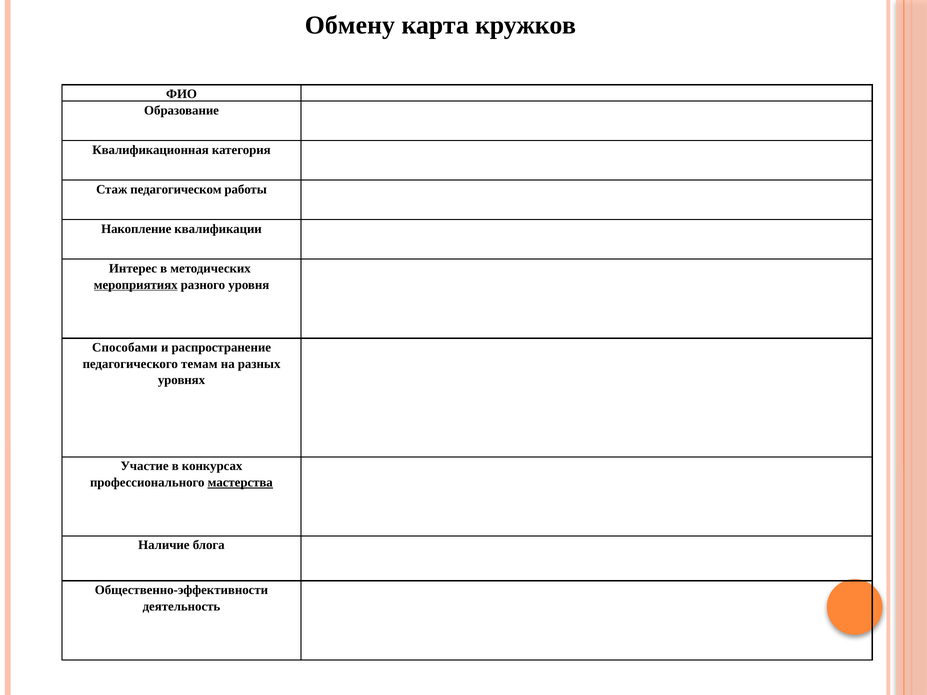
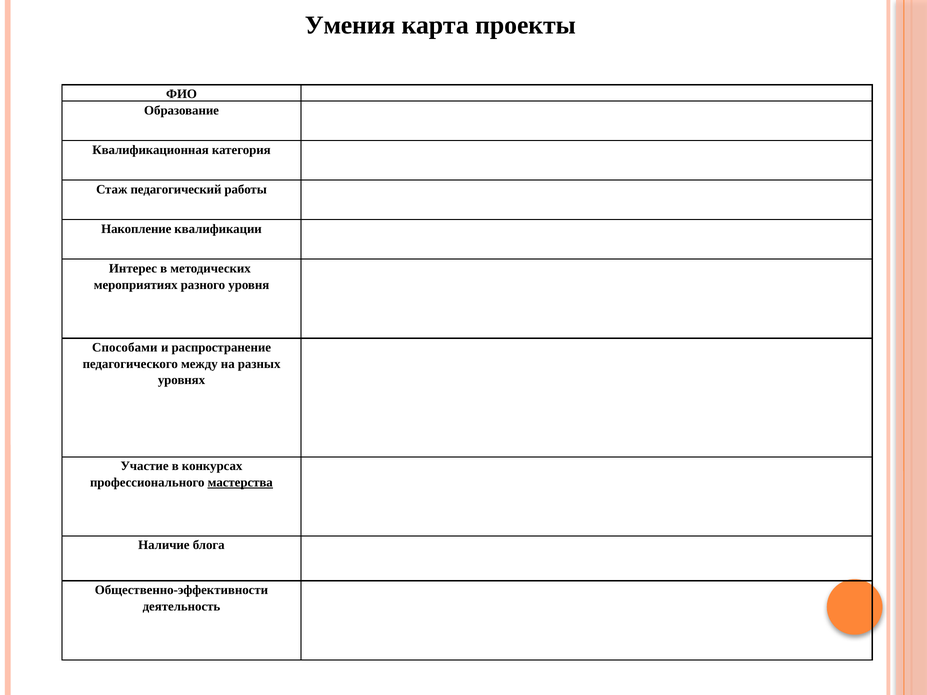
Обмену: Обмену -> Умения
кружков: кружков -> проекты
педагогическом: педагогическом -> педагогический
мероприятиях underline: present -> none
темам: темам -> между
